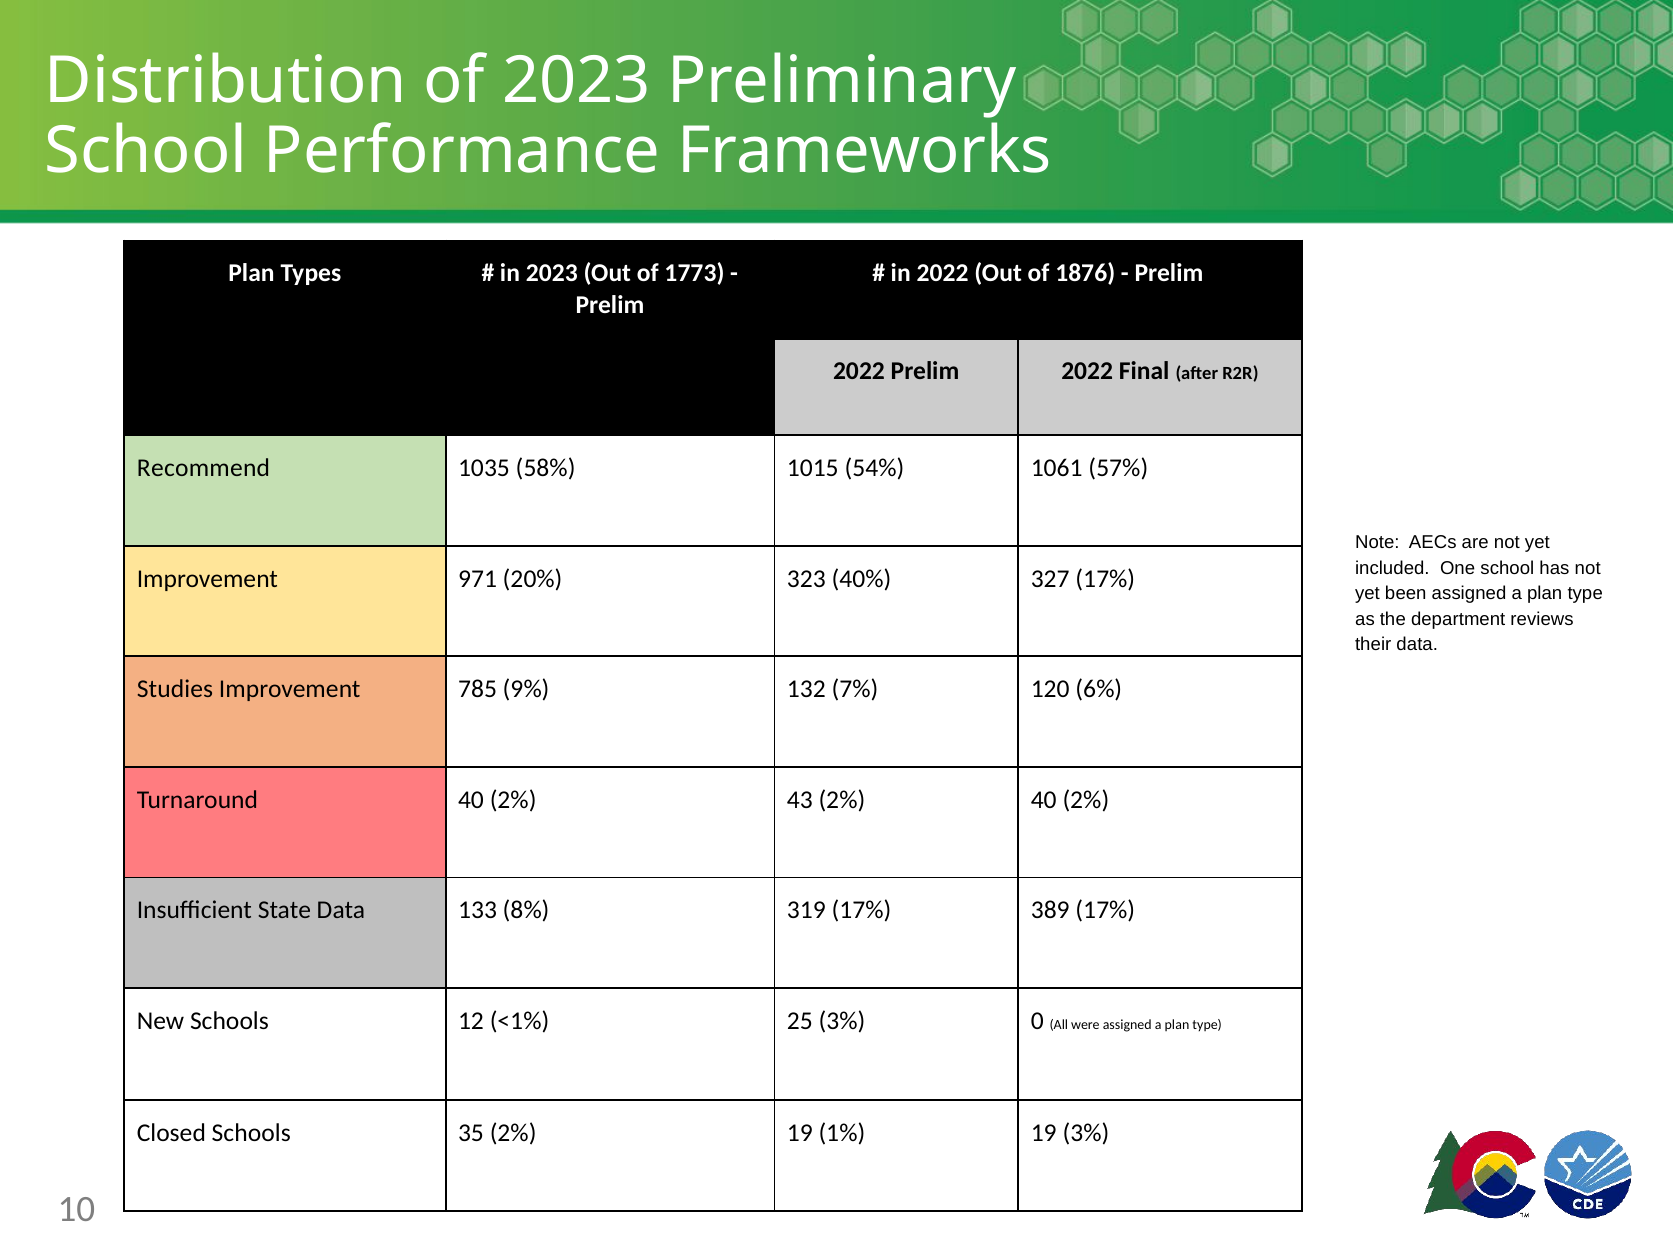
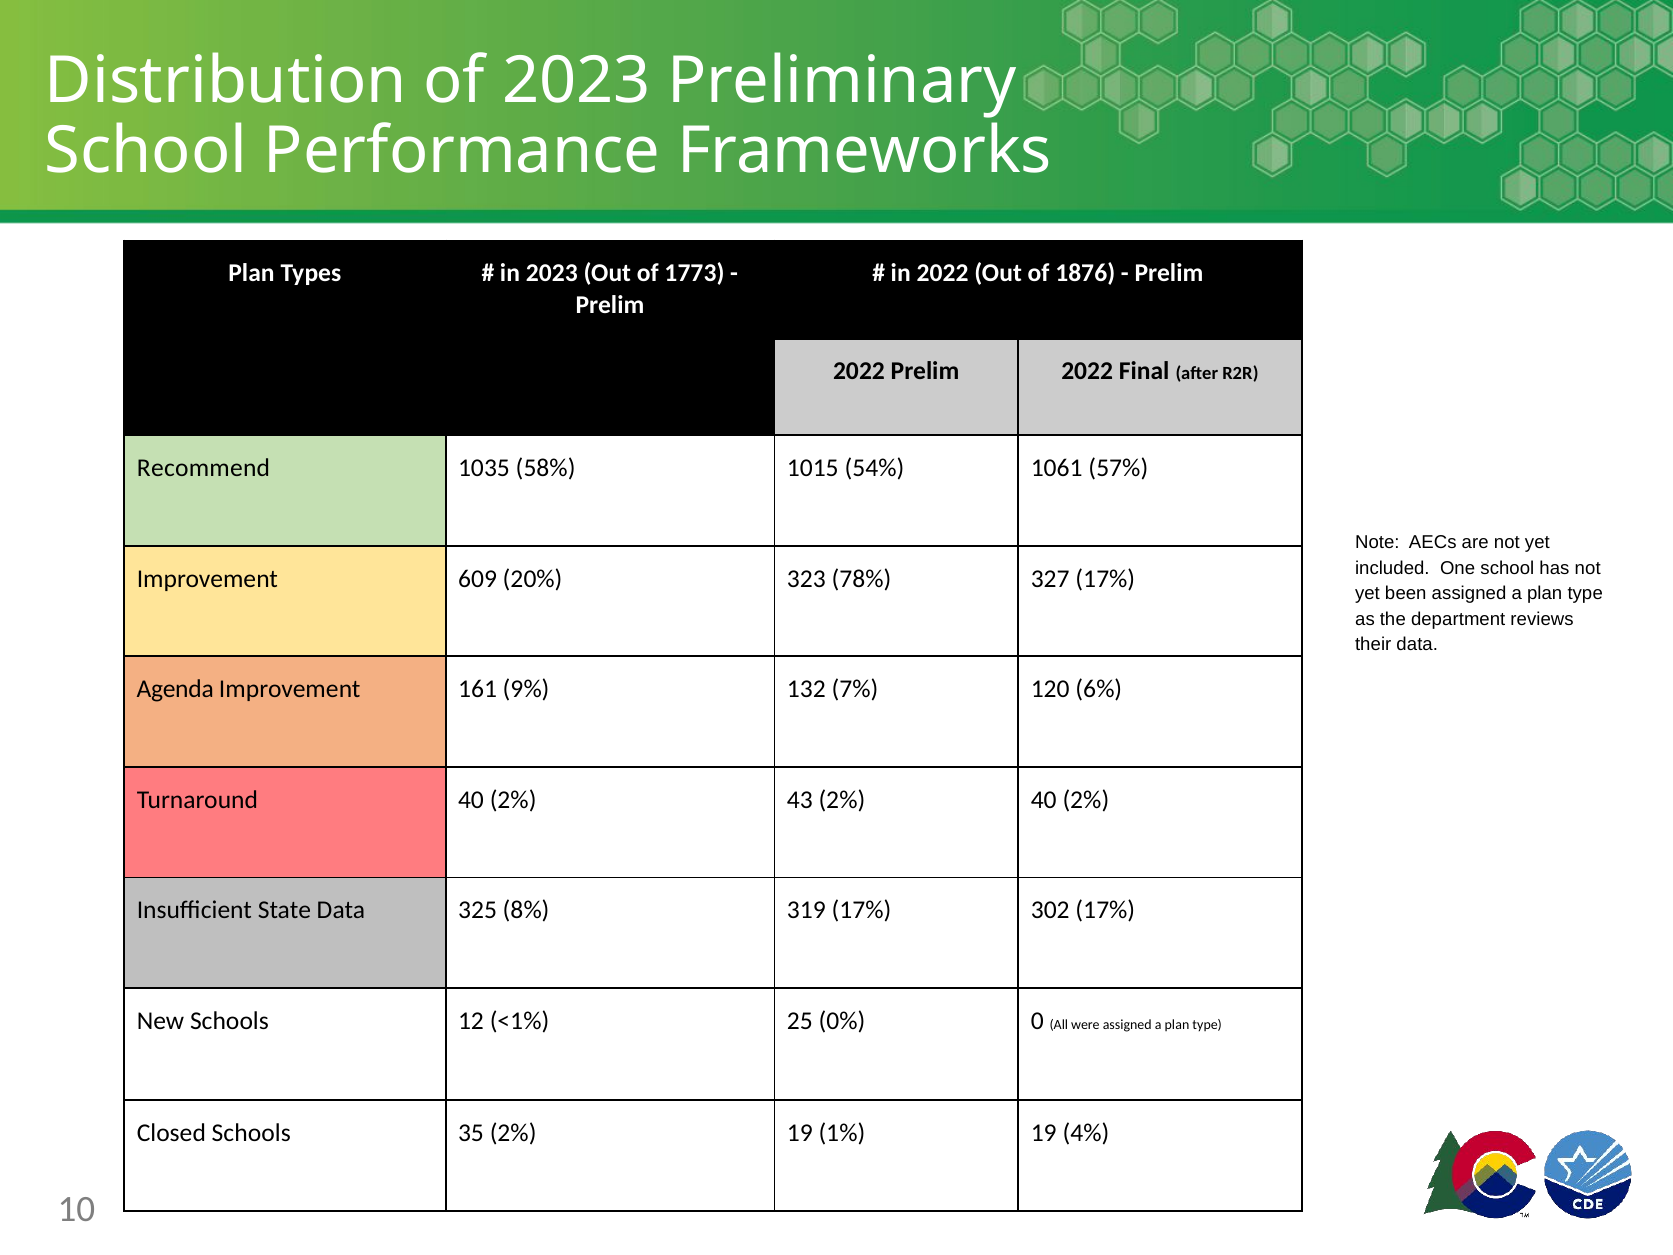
971: 971 -> 609
40%: 40% -> 78%
Studies: Studies -> Agenda
785: 785 -> 161
133: 133 -> 325
389: 389 -> 302
25 3%: 3% -> 0%
19 3%: 3% -> 4%
